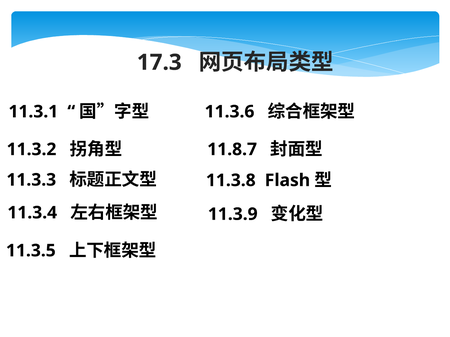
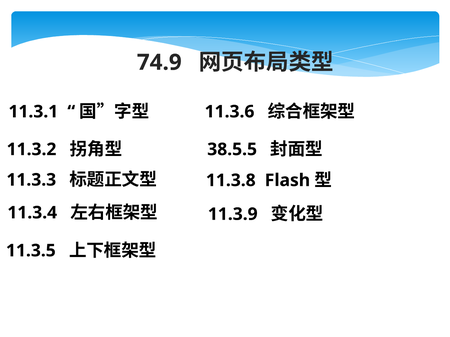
17.3: 17.3 -> 74.9
11.8.7: 11.8.7 -> 38.5.5
